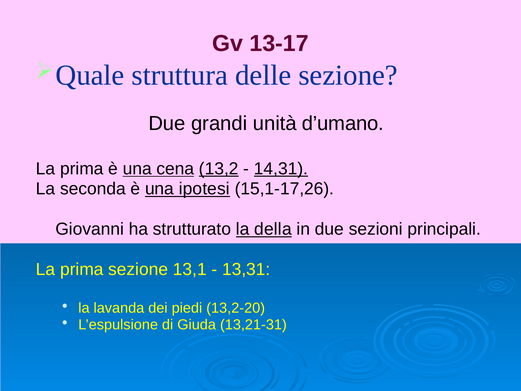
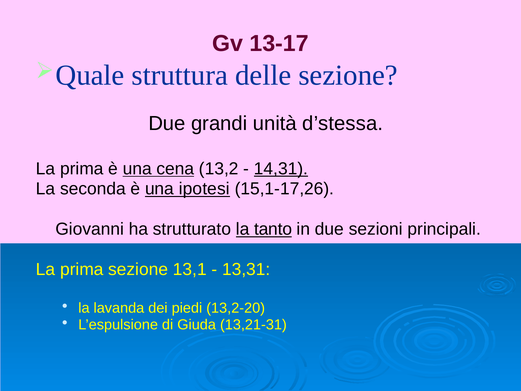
d’umano: d’umano -> d’stessa
13,2 underline: present -> none
della: della -> tanto
